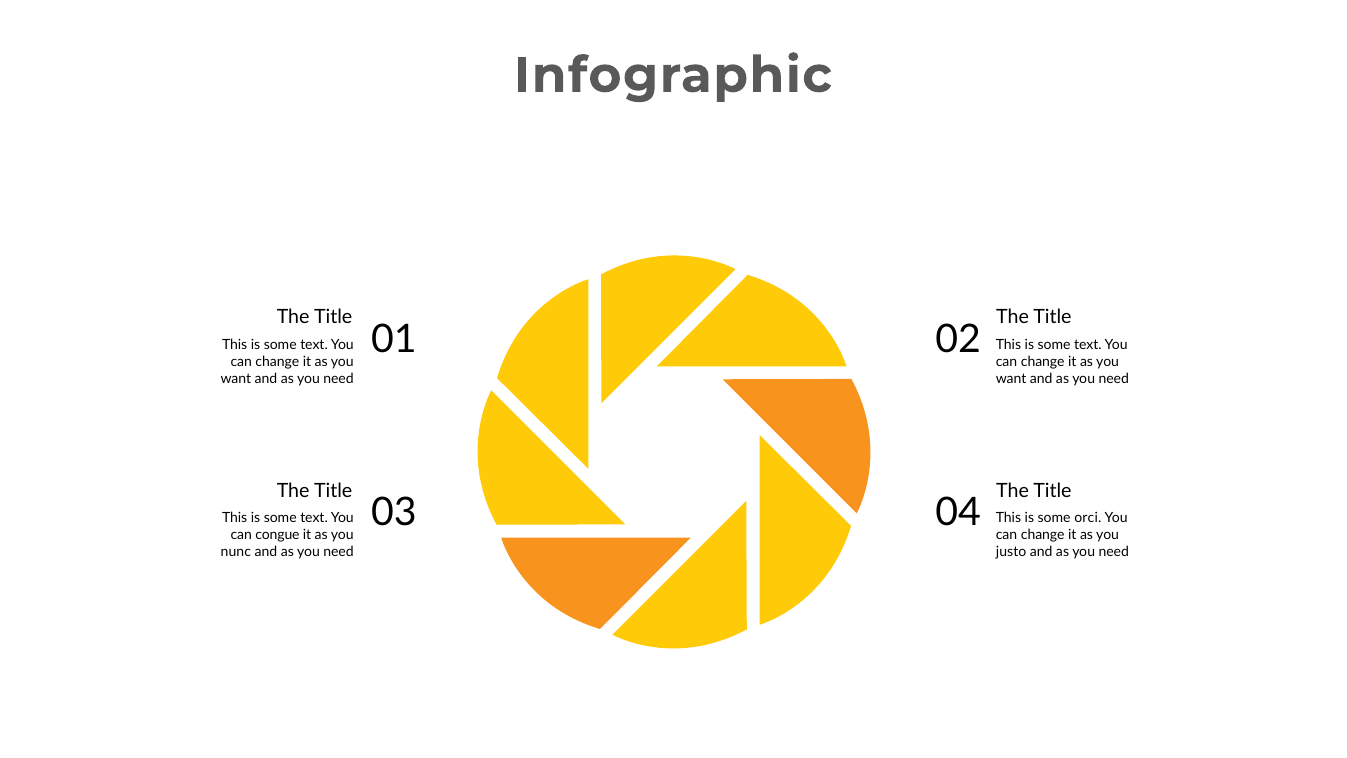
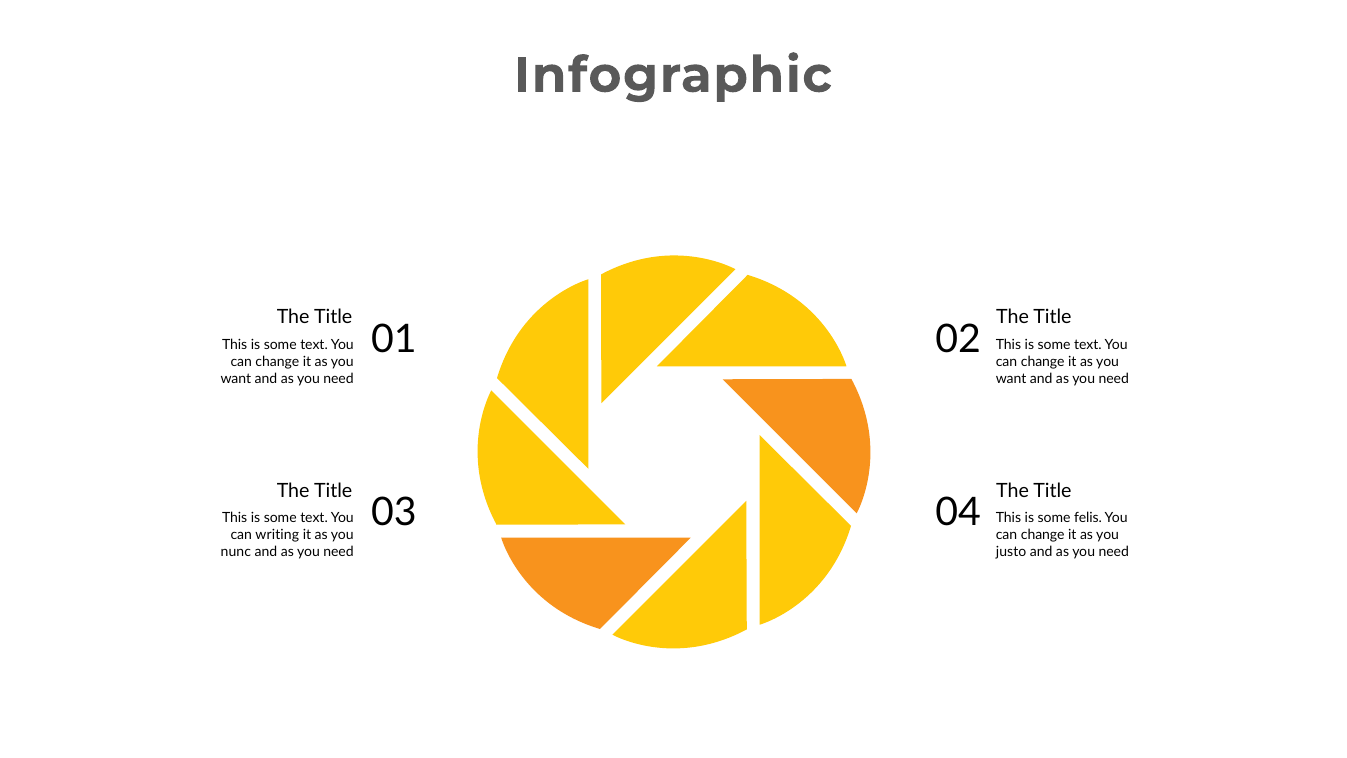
orci: orci -> felis
congue: congue -> writing
